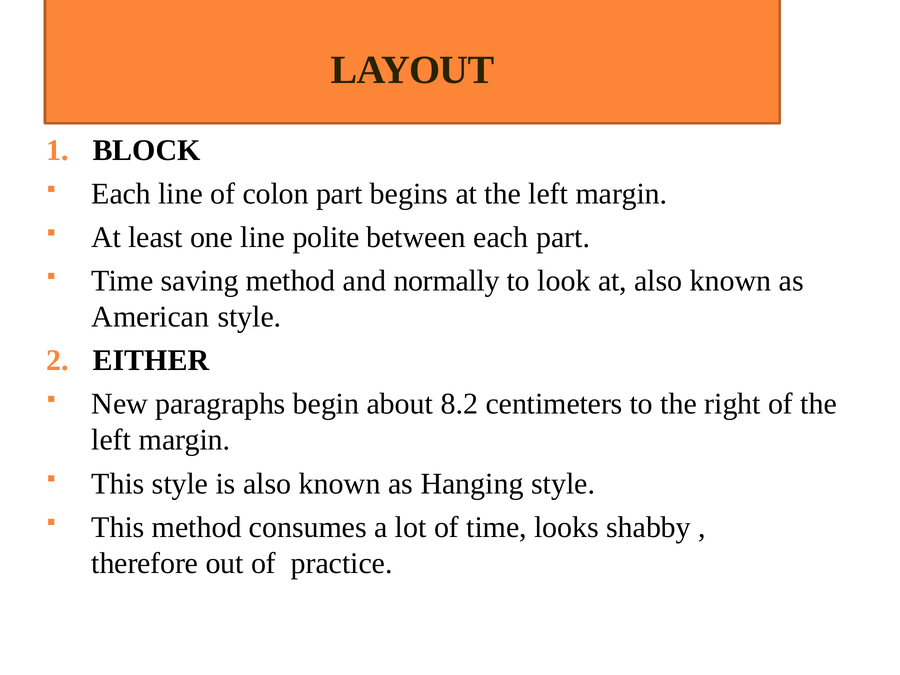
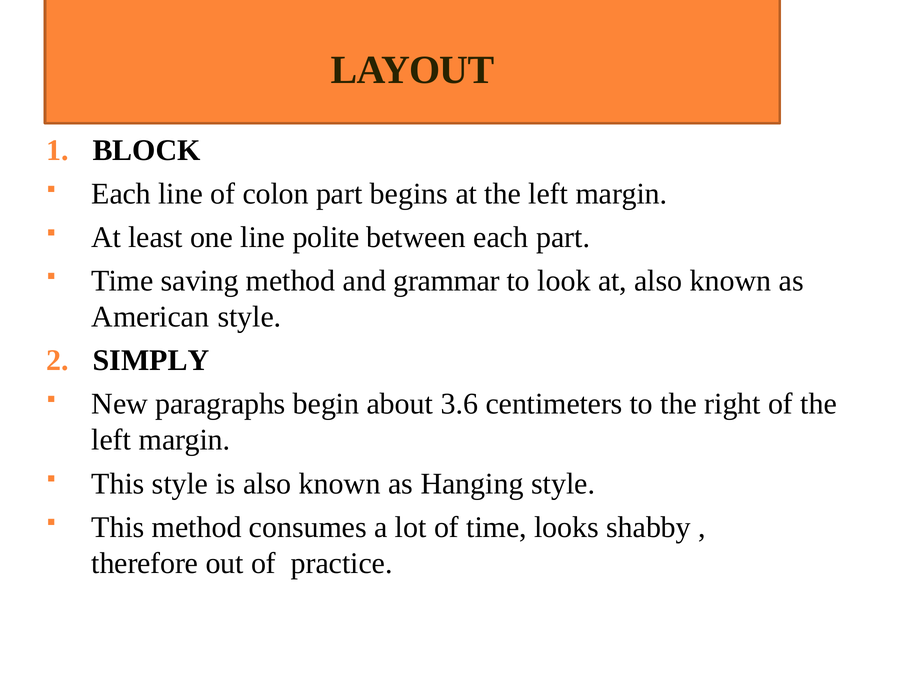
normally: normally -> grammar
EITHER: EITHER -> SIMPLY
8.2: 8.2 -> 3.6
